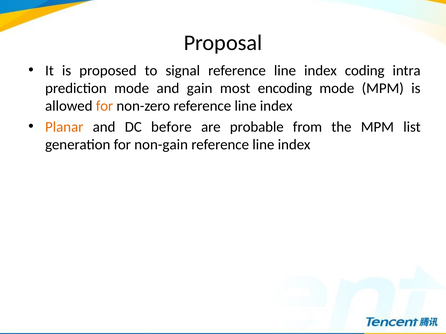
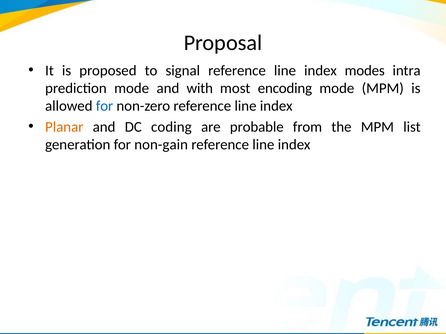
coding: coding -> modes
gain: gain -> with
for at (105, 106) colour: orange -> blue
before: before -> coding
